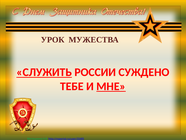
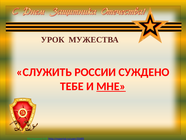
СЛУЖИТЬ underline: present -> none
